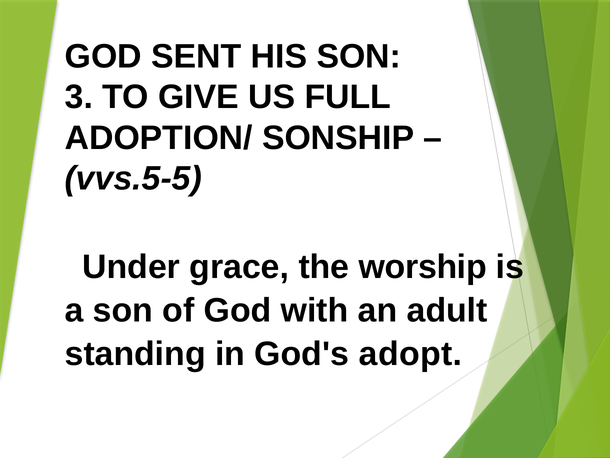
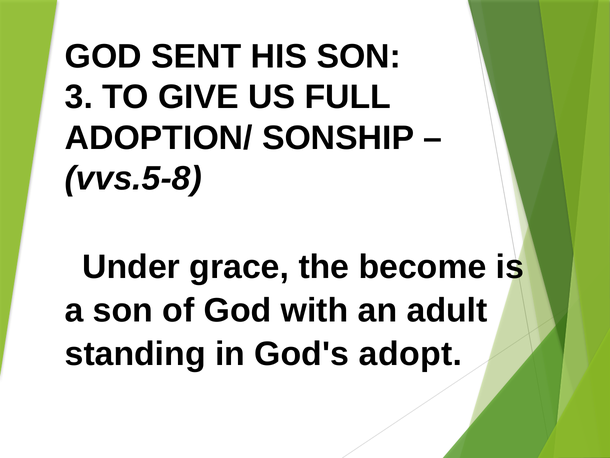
vvs.5-5: vvs.5-5 -> vvs.5-8
worship: worship -> become
